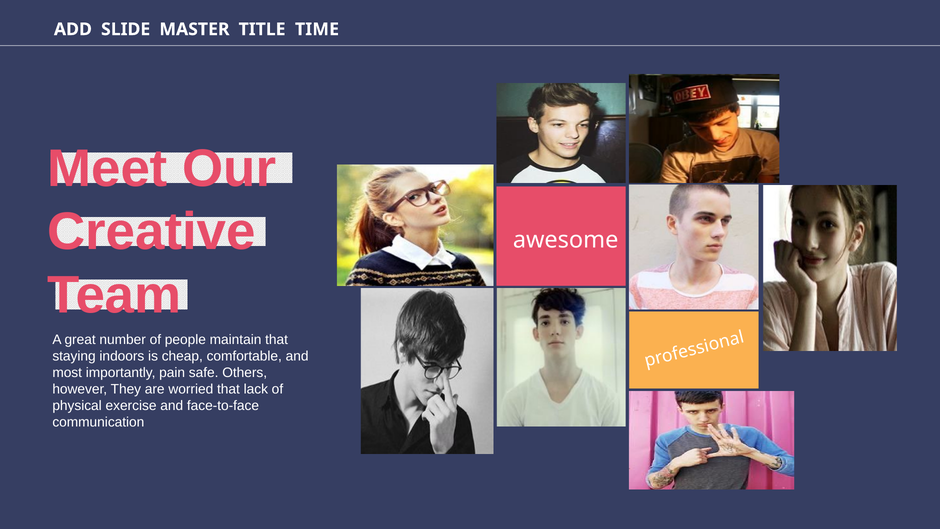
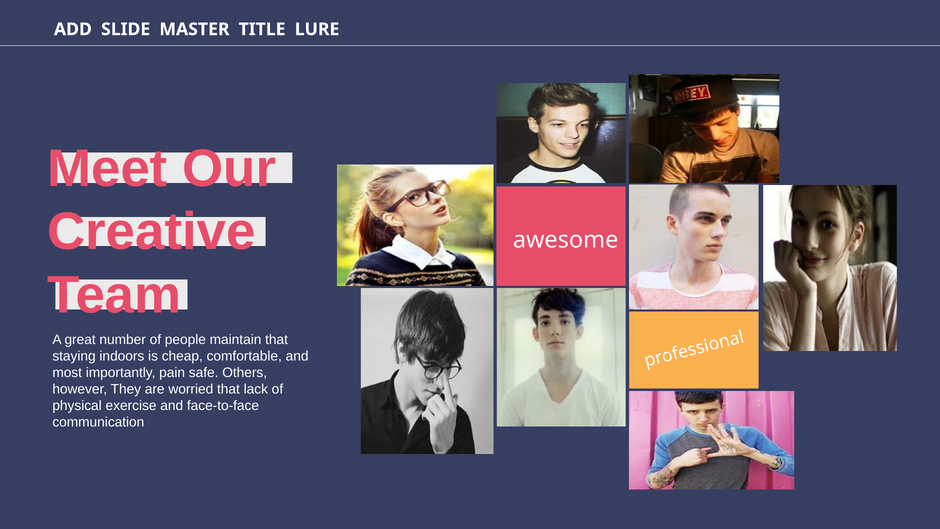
TIME: TIME -> LURE
